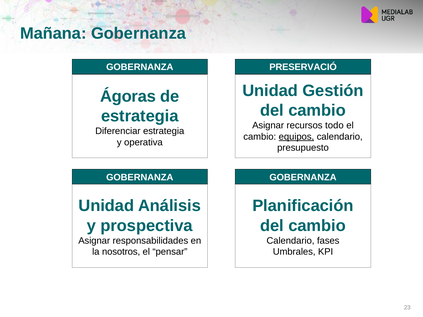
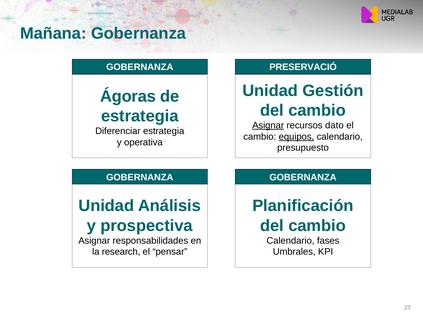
Asignar at (268, 125) underline: none -> present
todo: todo -> dato
nosotros: nosotros -> research
